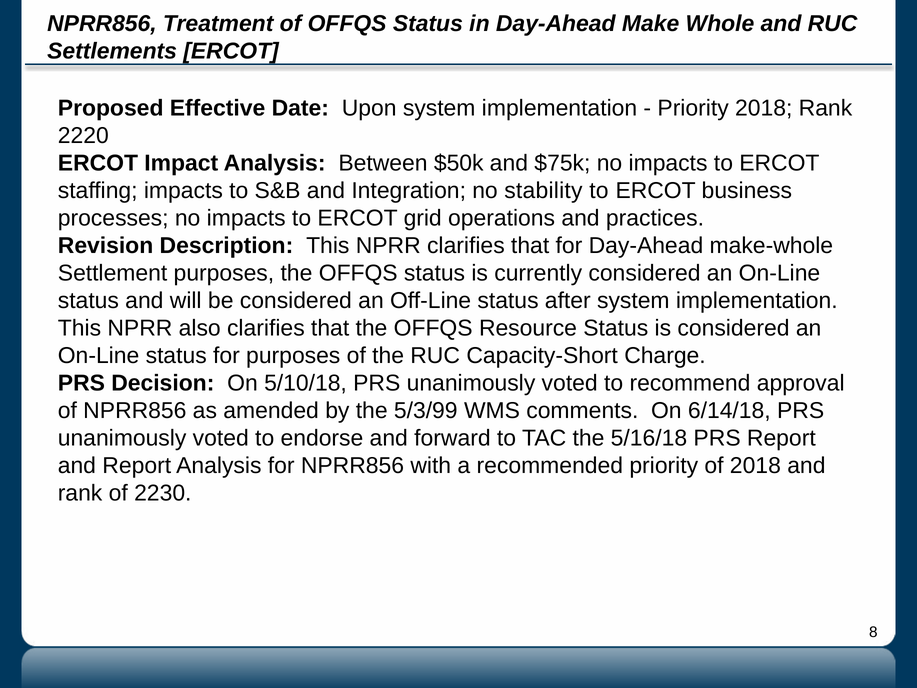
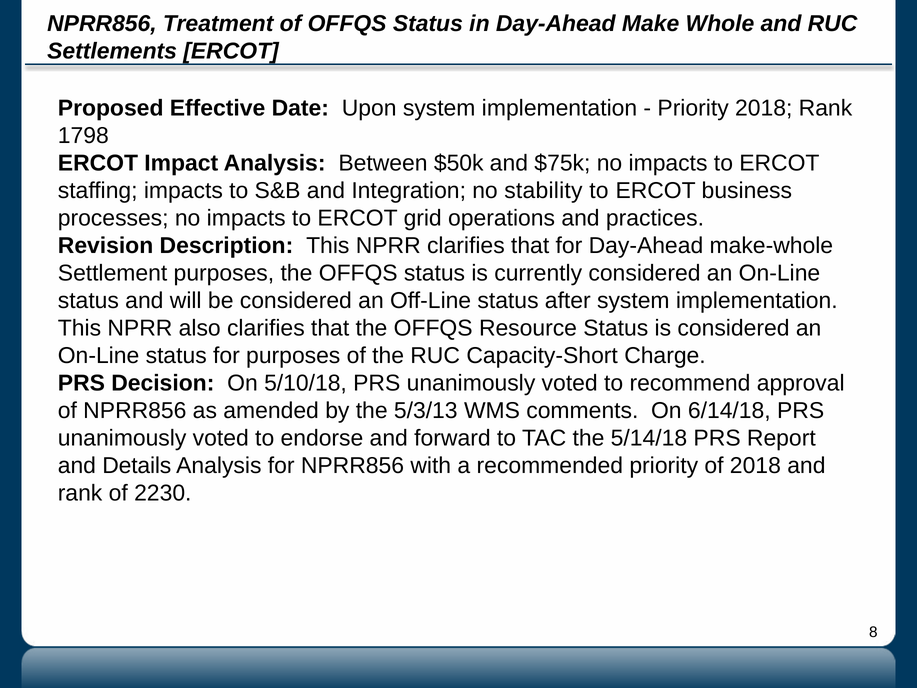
2220: 2220 -> 1798
5/3/99: 5/3/99 -> 5/3/13
5/16/18: 5/16/18 -> 5/14/18
and Report: Report -> Details
